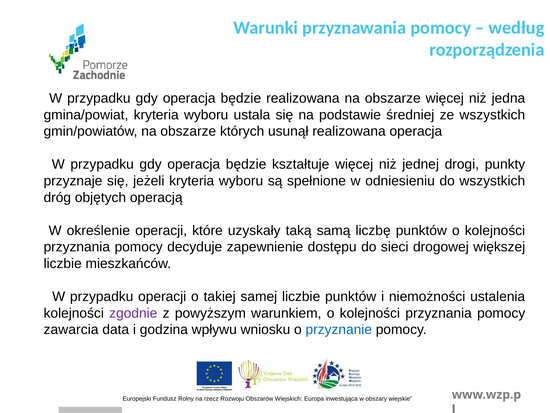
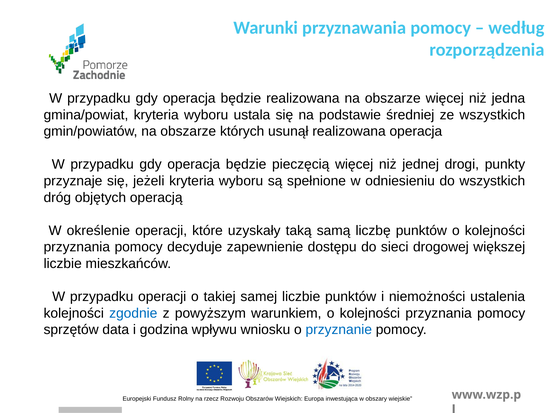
kształtuje: kształtuje -> pieczęcią
zgodnie colour: purple -> blue
zawarcia: zawarcia -> sprzętów
